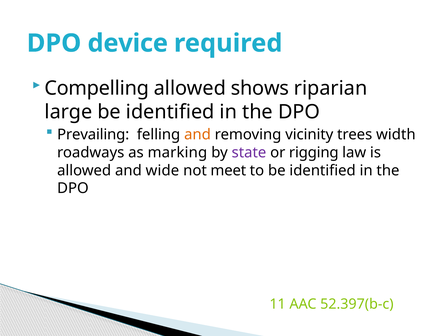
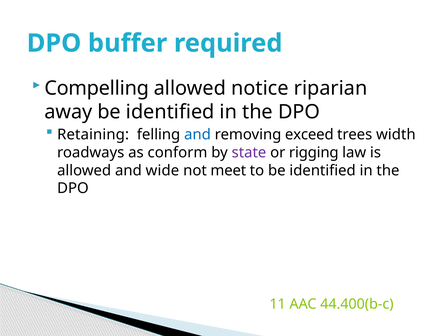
device: device -> buffer
shows: shows -> notice
large: large -> away
Prevailing: Prevailing -> Retaining
and at (197, 134) colour: orange -> blue
vicinity: vicinity -> exceed
marking: marking -> conform
52.397(b-c: 52.397(b-c -> 44.400(b-c
